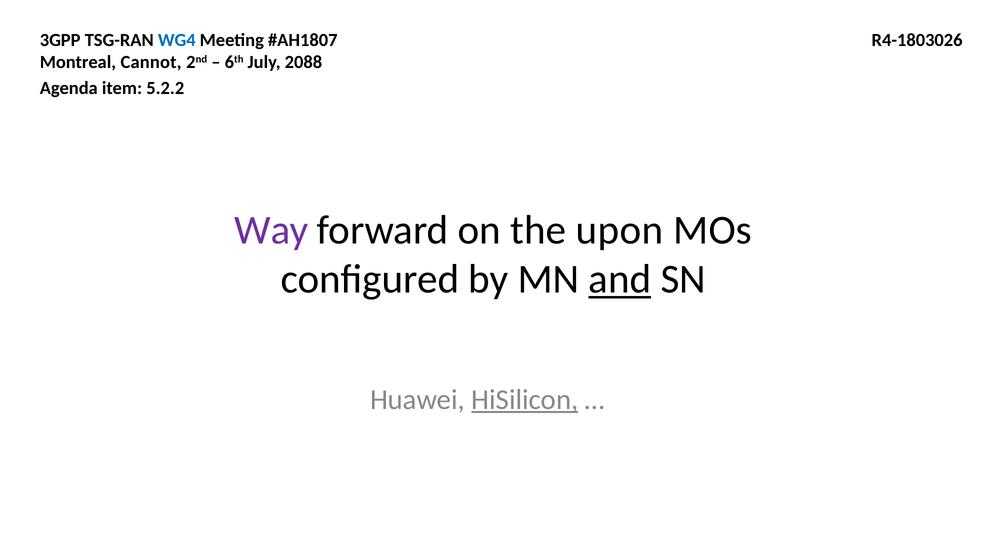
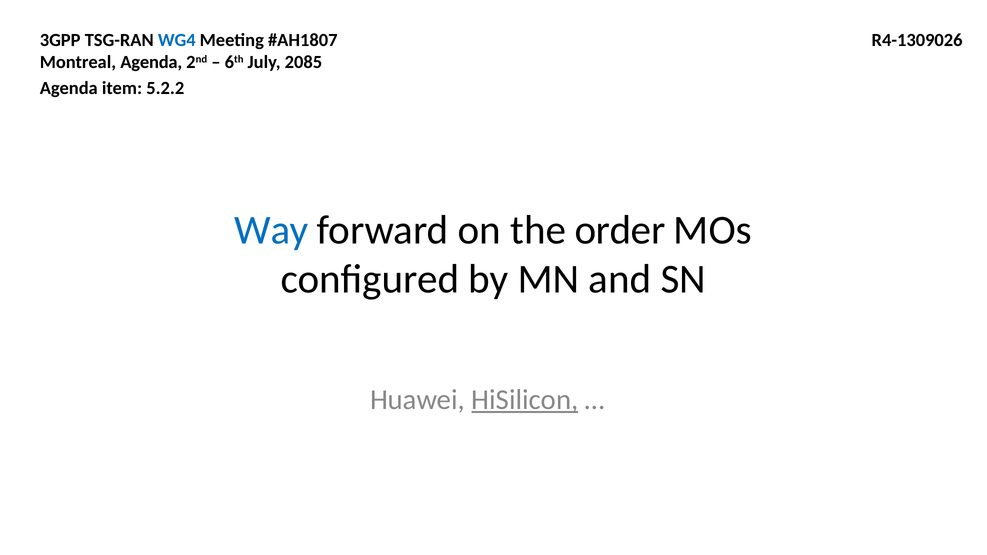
R4-1803026: R4-1803026 -> R4-1309026
Montreal Cannot: Cannot -> Agenda
2088: 2088 -> 2085
Way colour: purple -> blue
upon: upon -> order
and underline: present -> none
